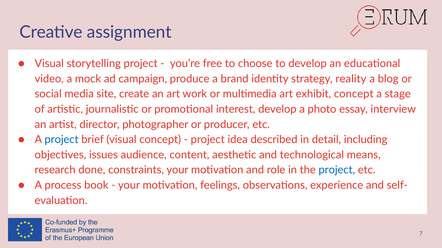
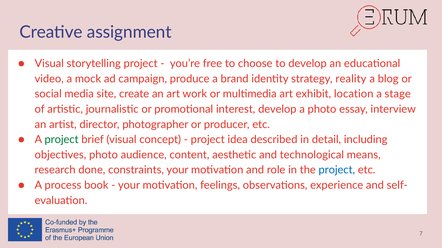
exhibit concept: concept -> location
project at (62, 140) colour: blue -> green
objectives issues: issues -> photo
